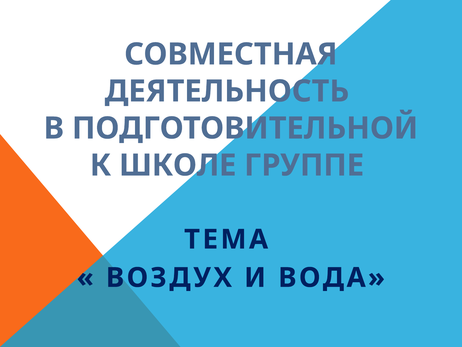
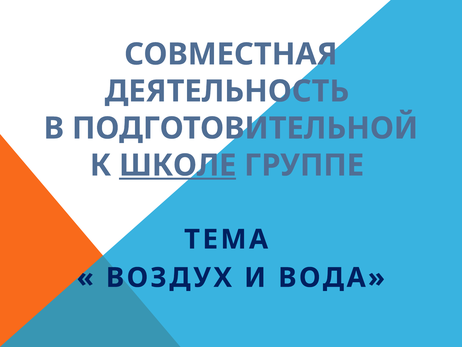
ШКОЛЕ underline: none -> present
